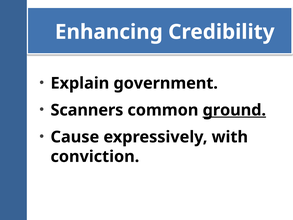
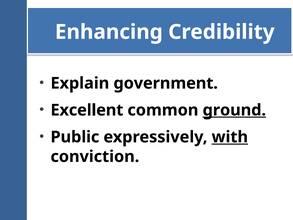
Scanners: Scanners -> Excellent
Cause: Cause -> Public
with underline: none -> present
